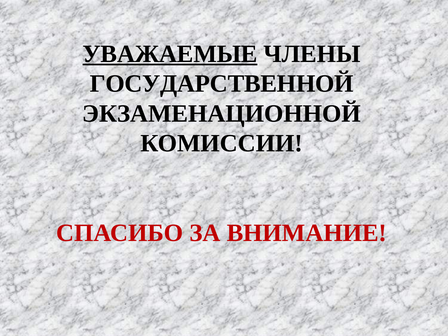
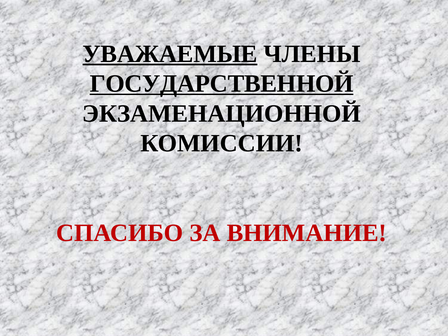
ГОСУДАРСТВЕННОЙ underline: none -> present
